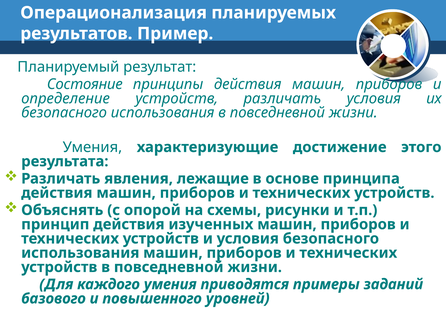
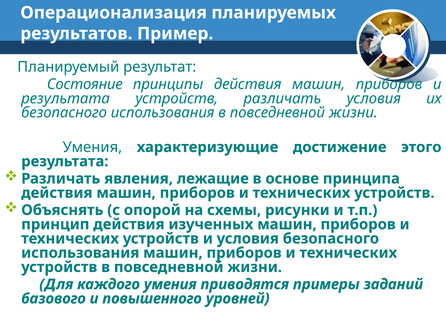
определение at (66, 99): определение -> результата
